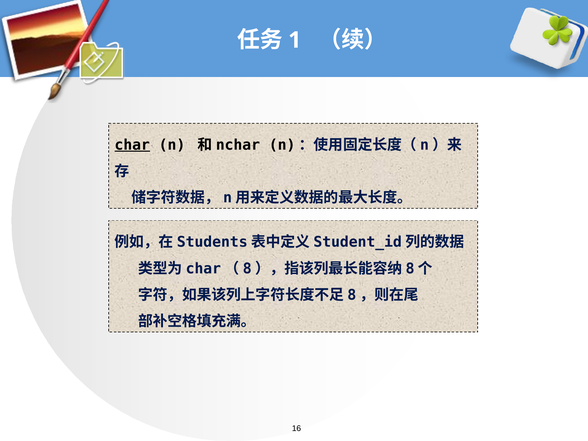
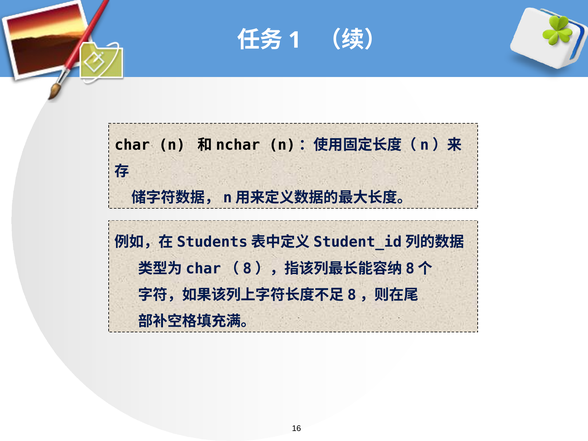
char underline: present -> none
